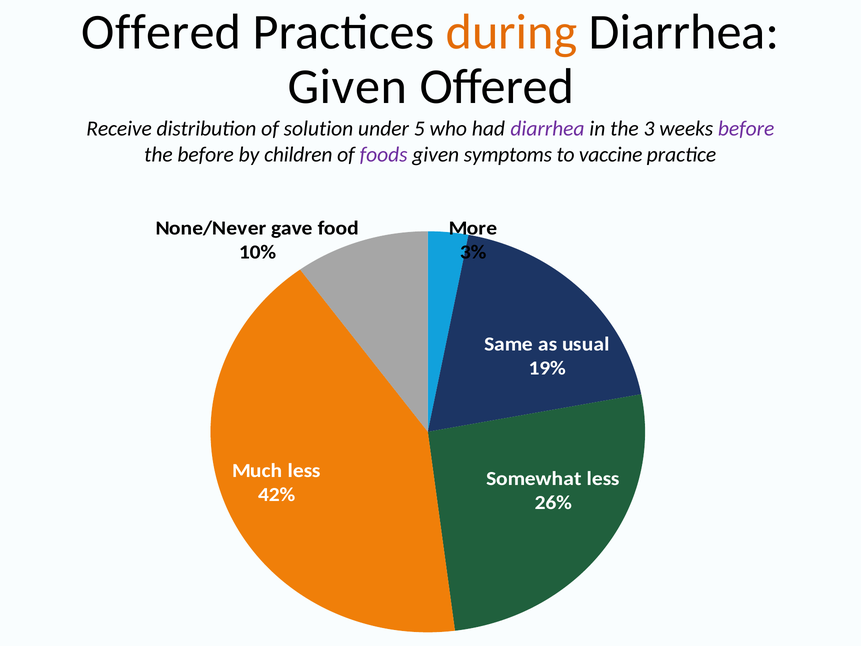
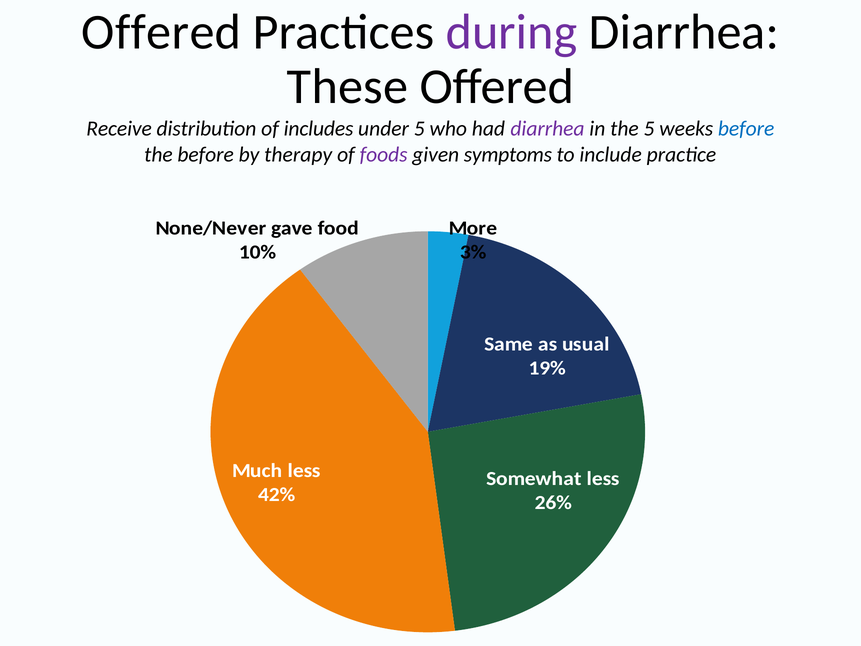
during colour: orange -> purple
Given at (347, 87): Given -> These
solution: solution -> includes
the 3: 3 -> 5
before at (746, 129) colour: purple -> blue
children: children -> therapy
vaccine: vaccine -> include
